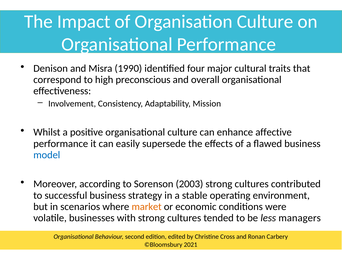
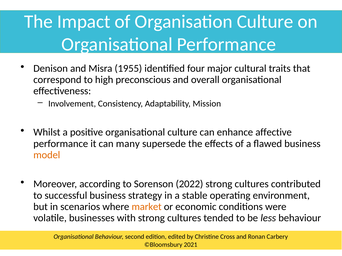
1990: 1990 -> 1955
easily: easily -> many
model colour: blue -> orange
2003: 2003 -> 2022
less managers: managers -> behaviour
